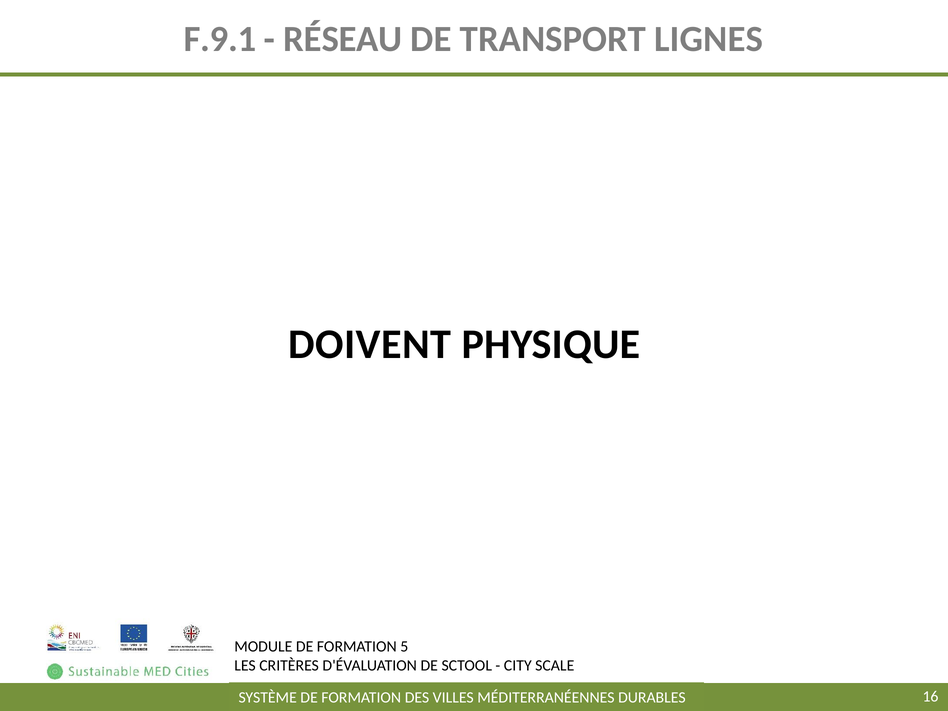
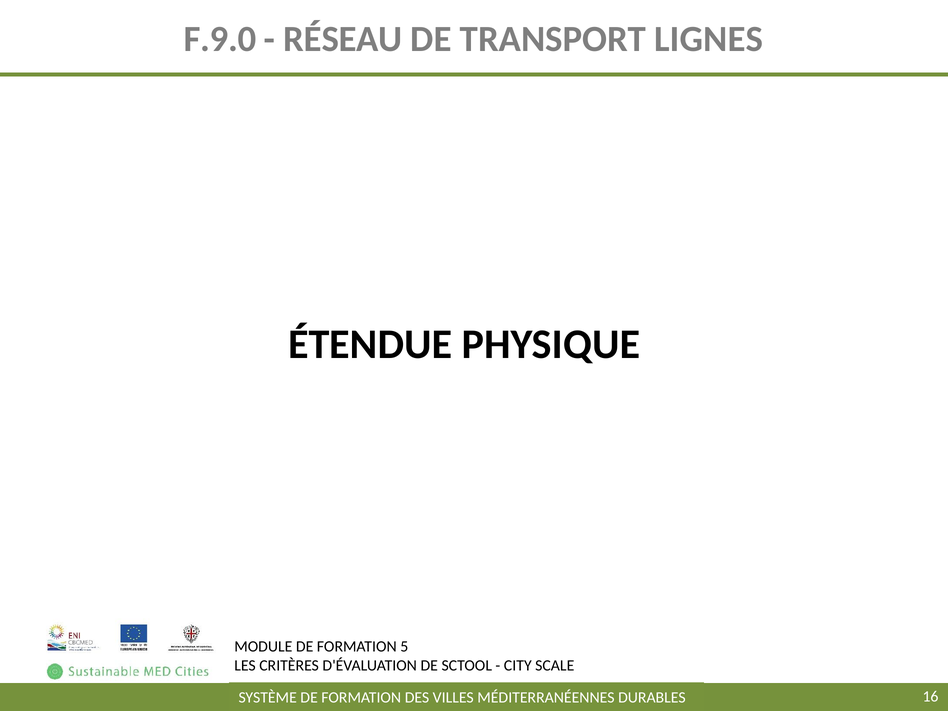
F.9.1: F.9.1 -> F.9.0
DOIVENT: DOIVENT -> ÉTENDUE
